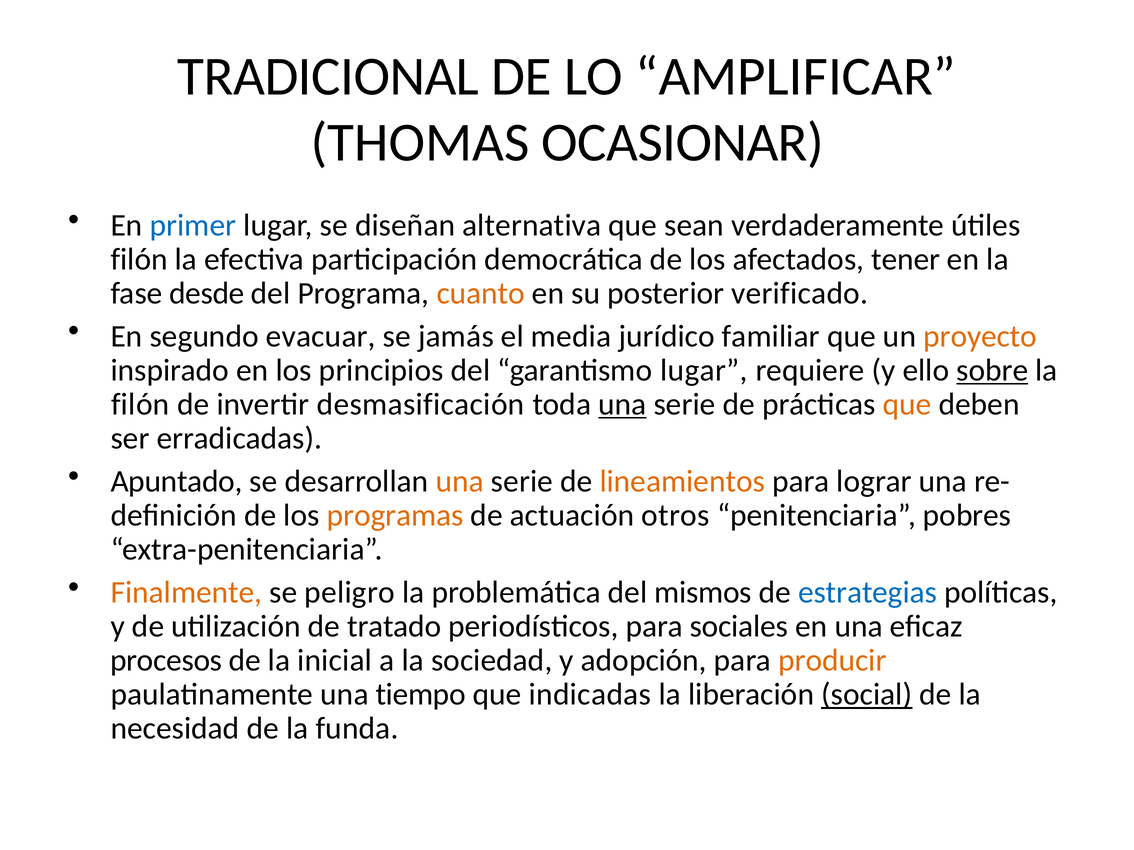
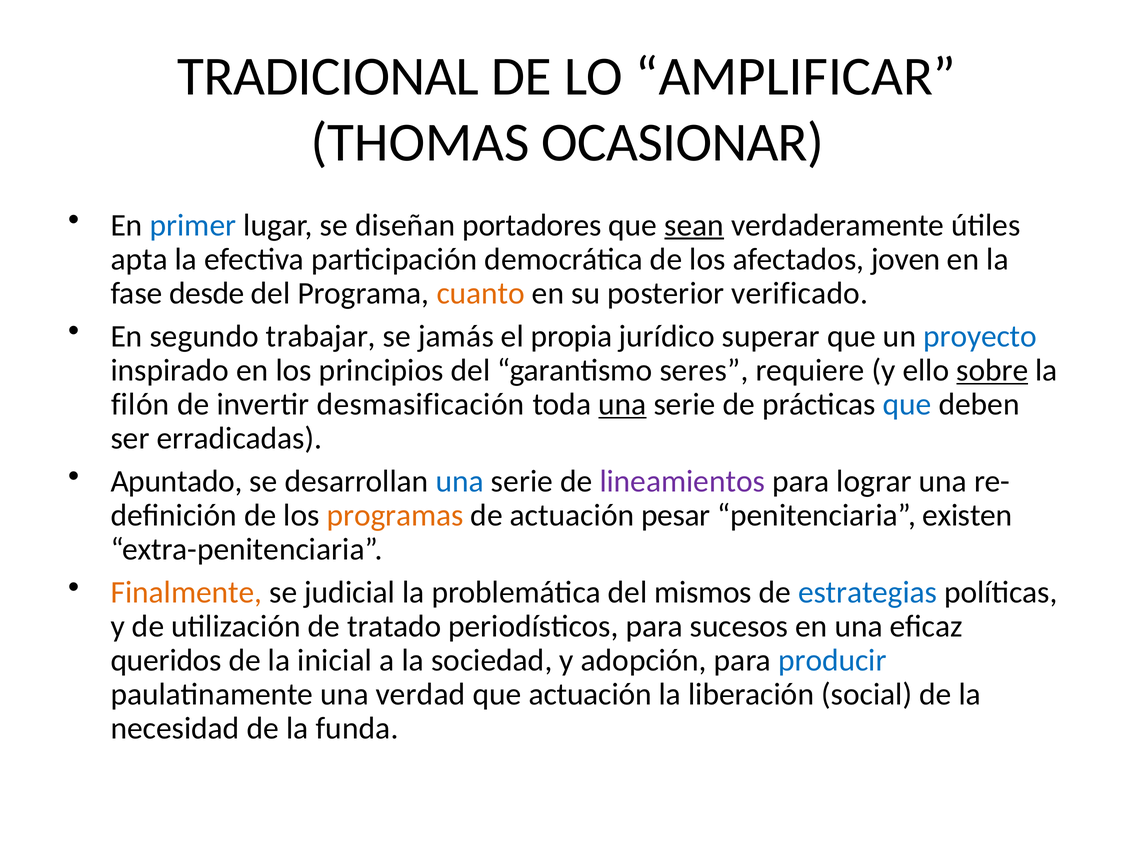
alternativa: alternativa -> portadores
sean underline: none -> present
filón at (139, 259): filón -> apta
tener: tener -> joven
evacuar: evacuar -> trabajar
media: media -> propia
familiar: familiar -> superar
proyecto colour: orange -> blue
garantismo lugar: lugar -> seres
que at (907, 404) colour: orange -> blue
una at (460, 482) colour: orange -> blue
lineamientos colour: orange -> purple
otros: otros -> pesar
pobres: pobres -> existen
peligro: peligro -> judicial
sociales: sociales -> sucesos
procesos: procesos -> queridos
producir colour: orange -> blue
tiempo: tiempo -> verdad
que indicadas: indicadas -> actuación
social underline: present -> none
